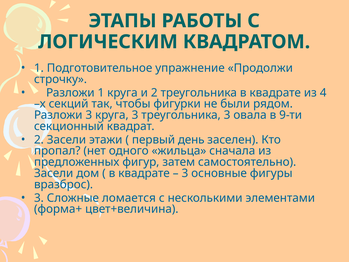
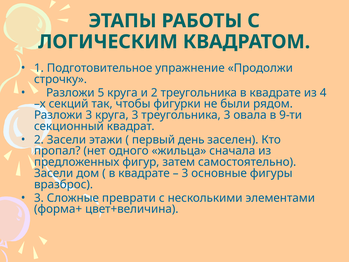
Разложи 1: 1 -> 5
ломается: ломается -> преврати
